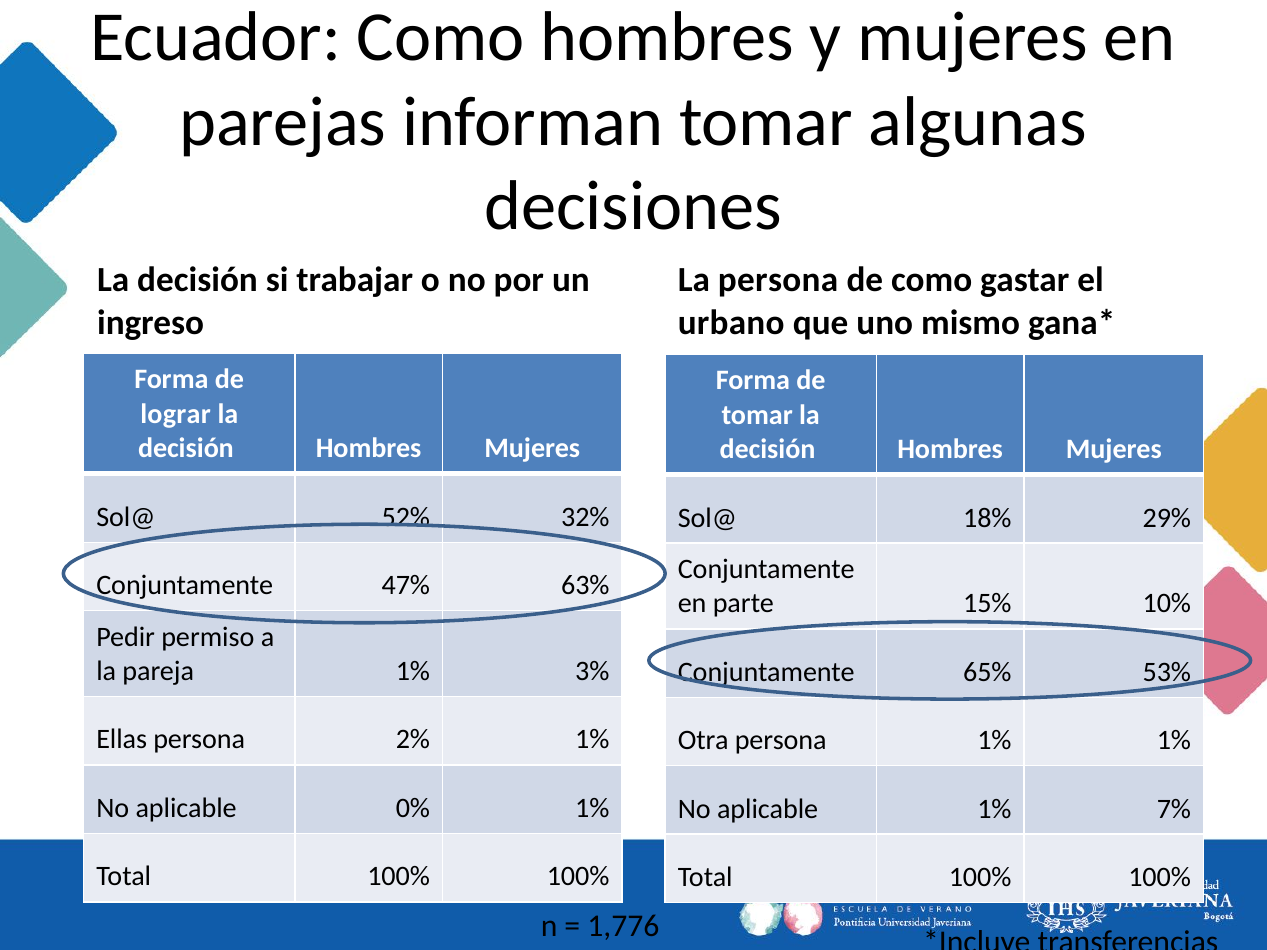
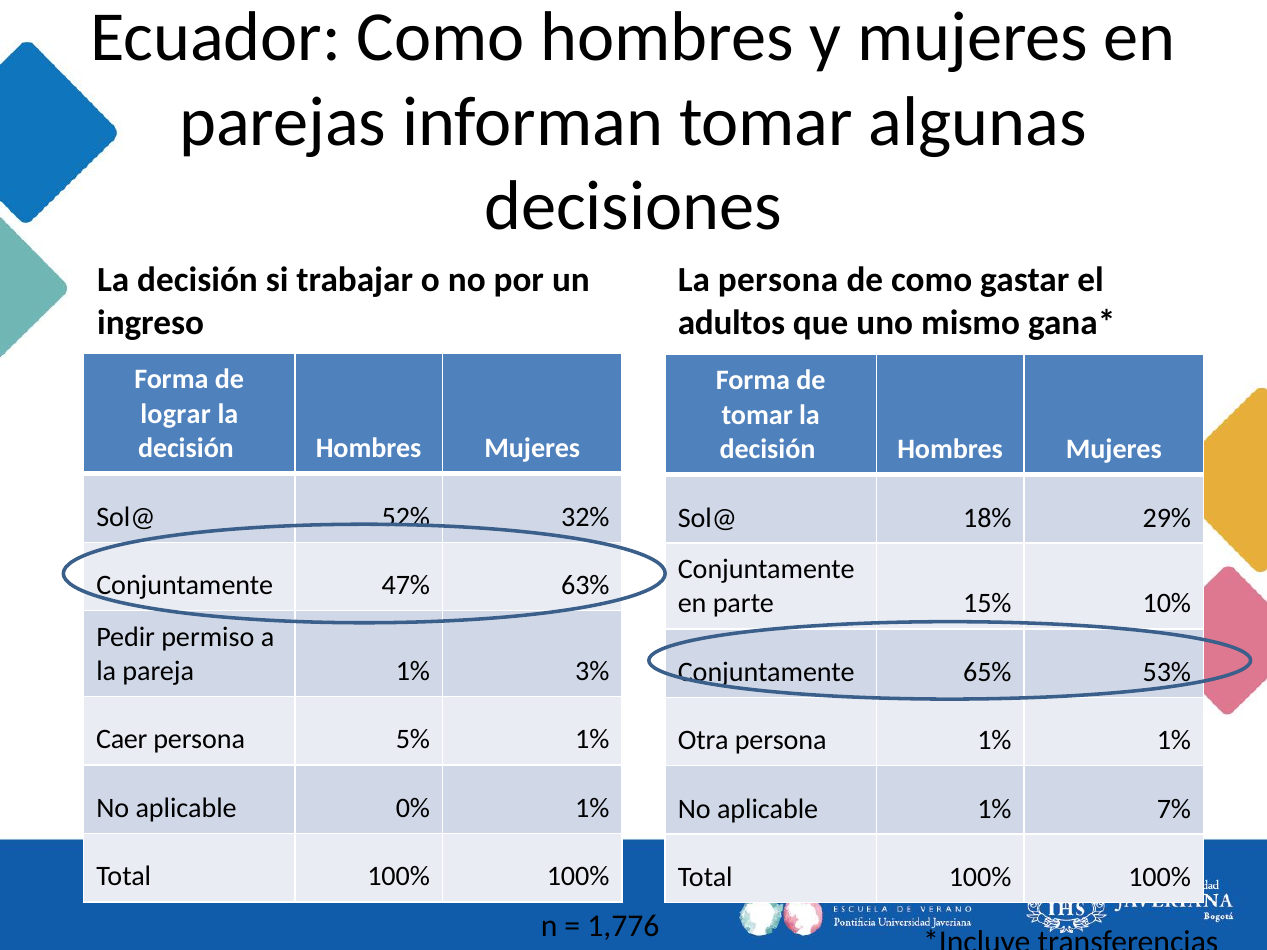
urbano: urbano -> adultos
Ellas: Ellas -> Caer
2%: 2% -> 5%
